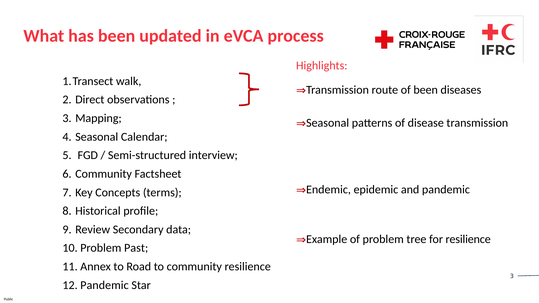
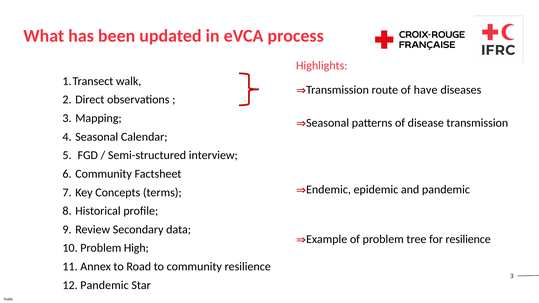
of been: been -> have
Past: Past -> High
